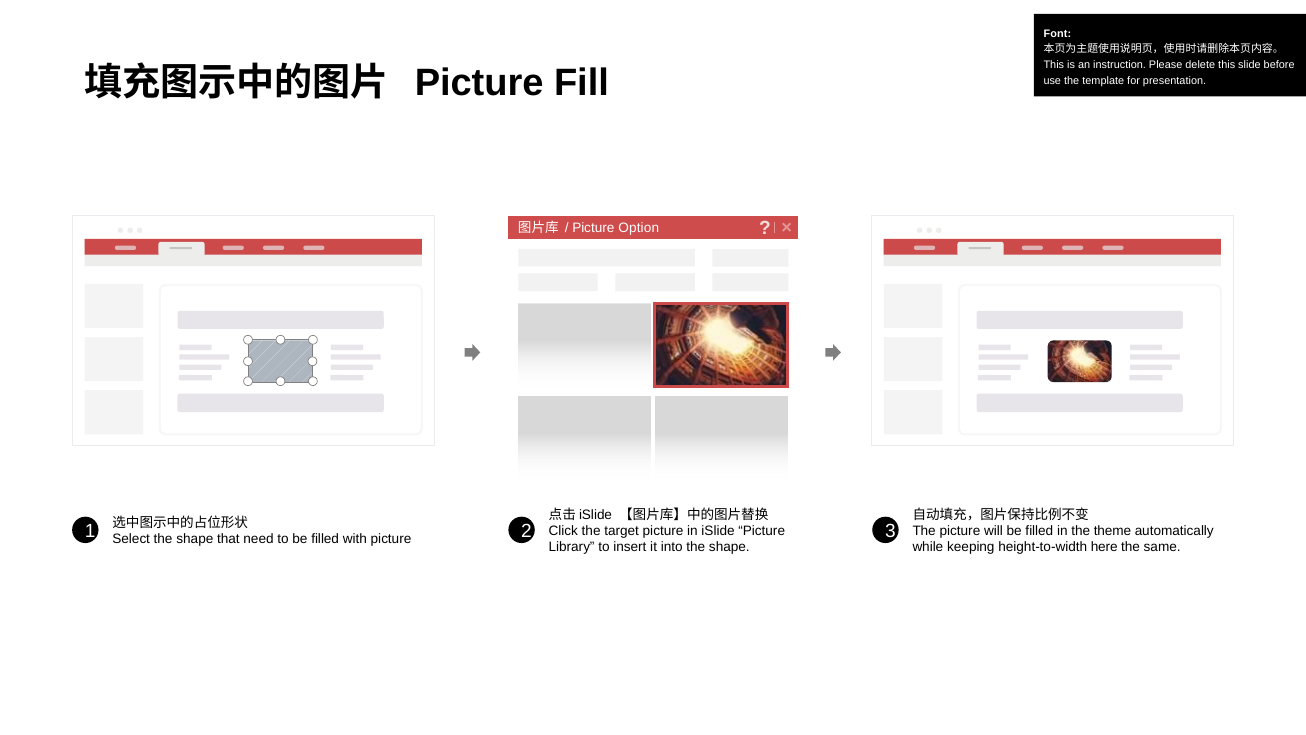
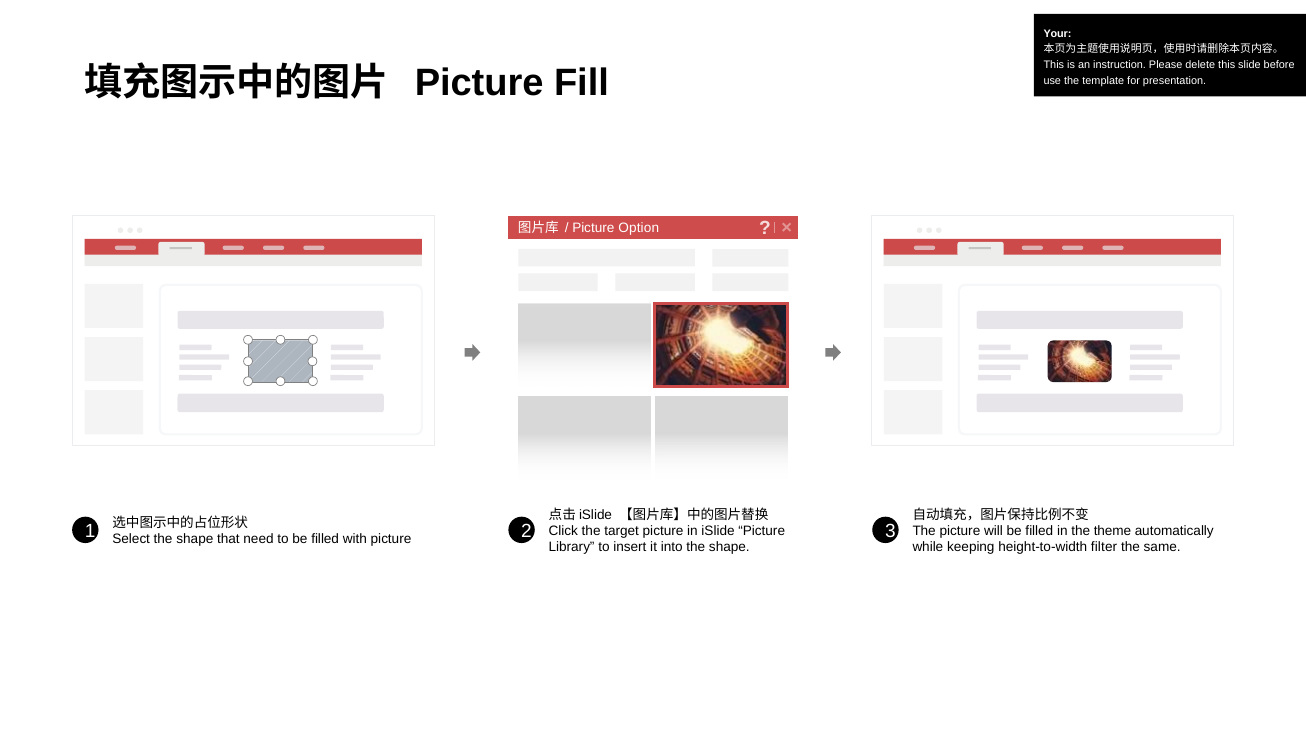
Font: Font -> Your
here: here -> filter
